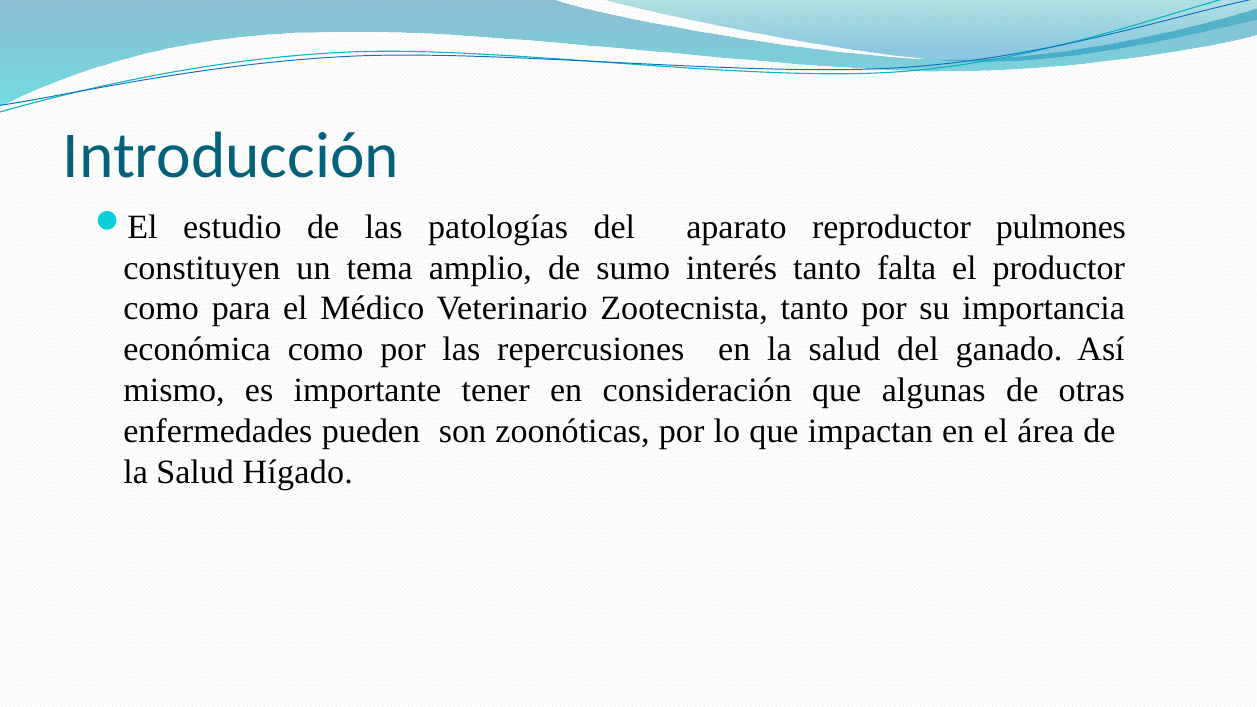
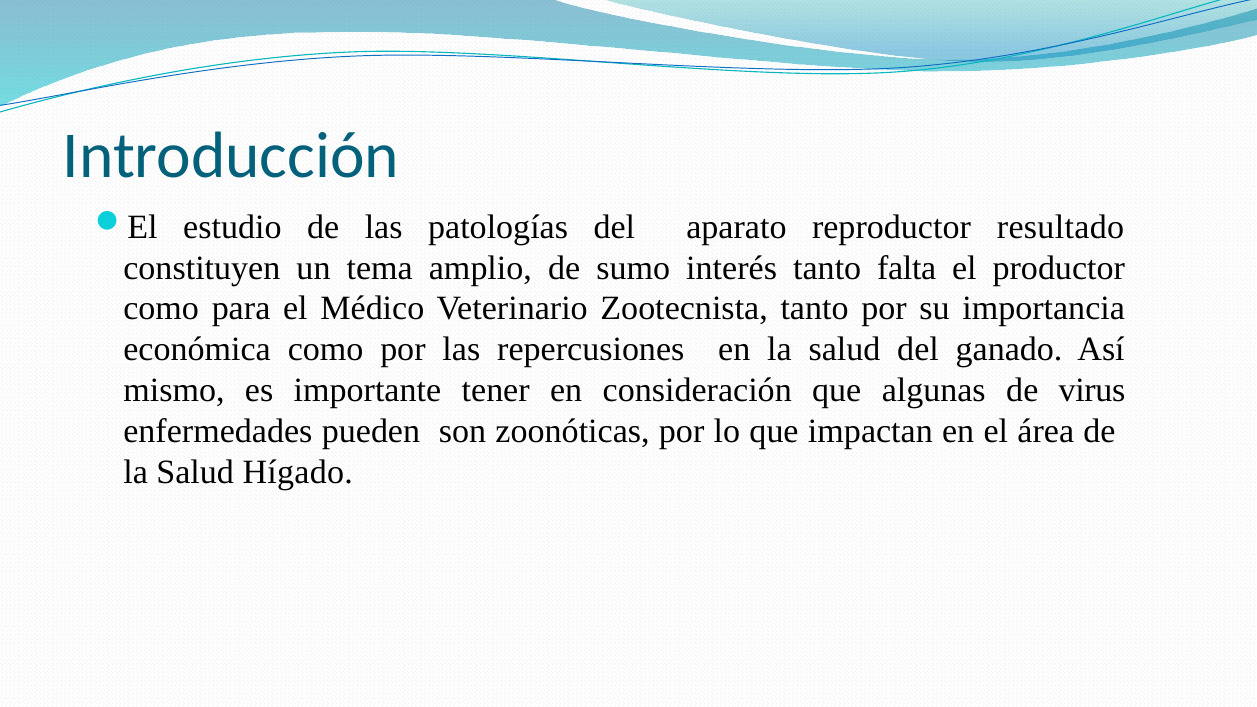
pulmones: pulmones -> resultado
otras: otras -> virus
